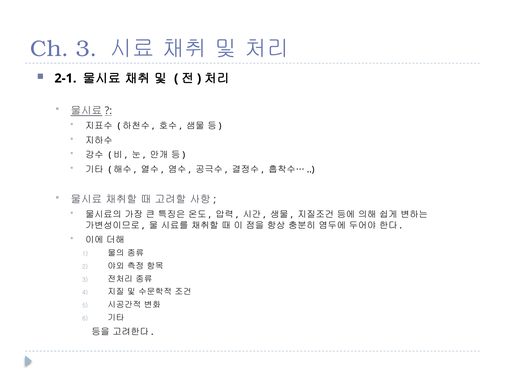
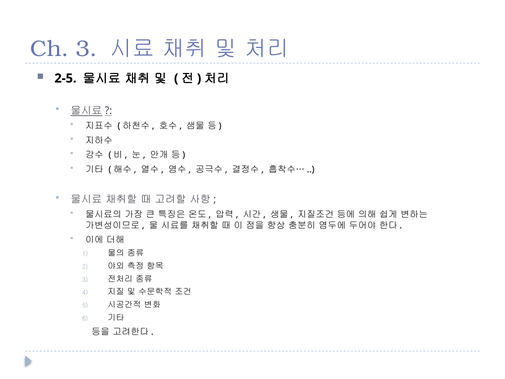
2-1: 2-1 -> 2-5
